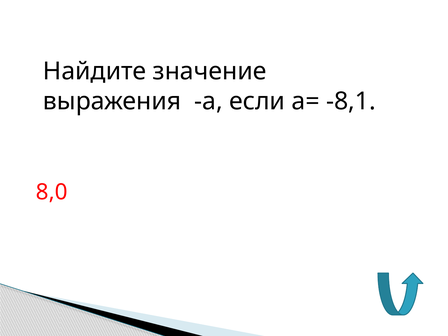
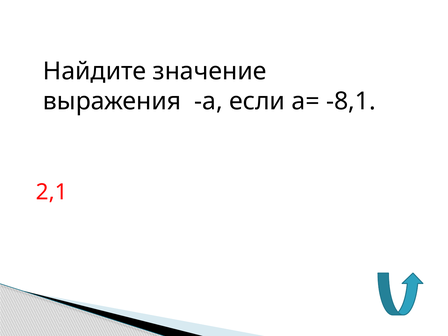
8,0: 8,0 -> 2,1
